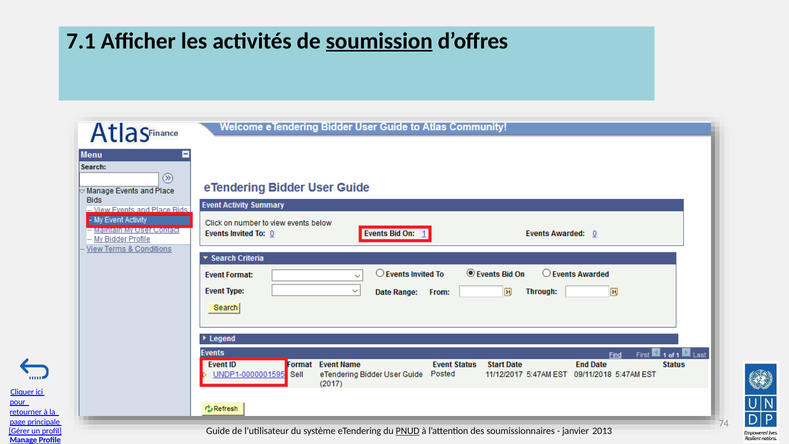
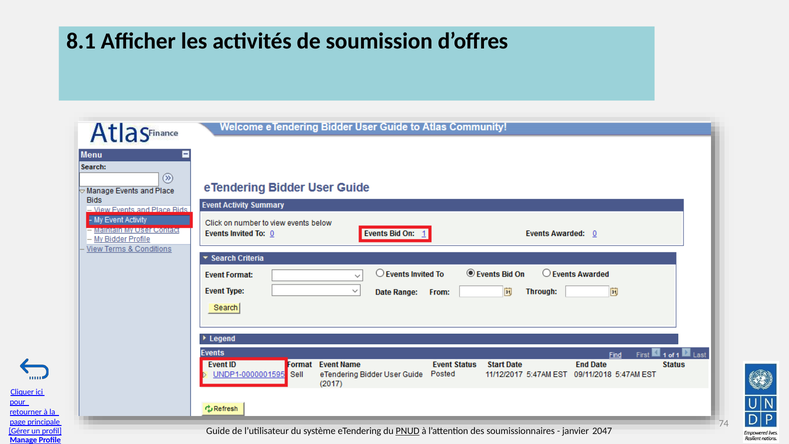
7.1: 7.1 -> 8.1
soumission underline: present -> none
2013: 2013 -> 2047
